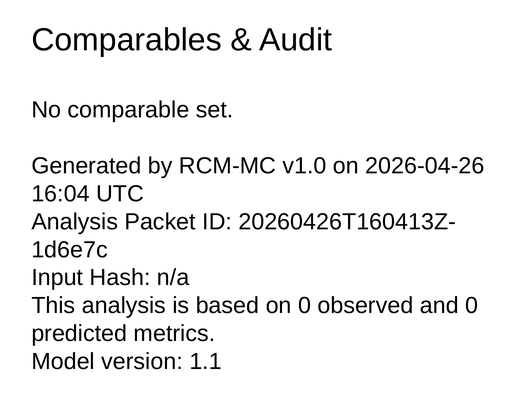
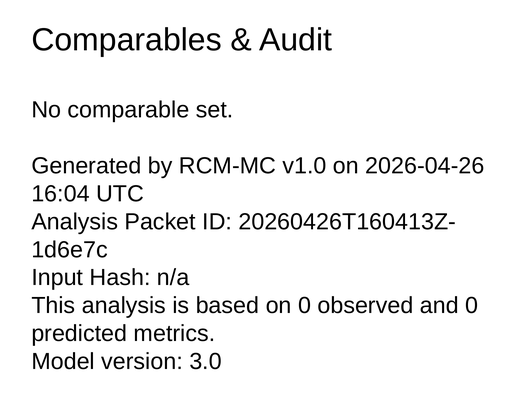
1.1: 1.1 -> 3.0
